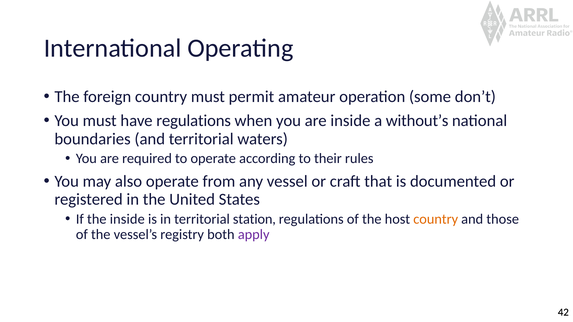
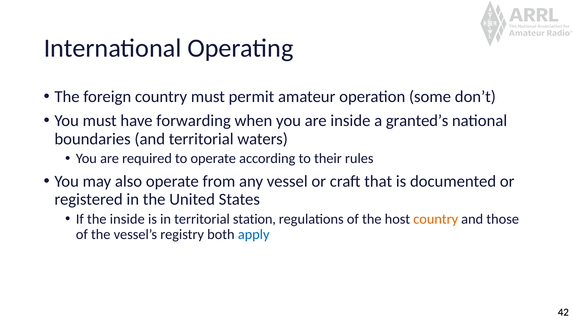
have regulations: regulations -> forwarding
without’s: without’s -> granted’s
apply colour: purple -> blue
